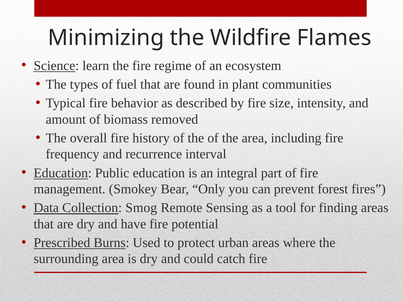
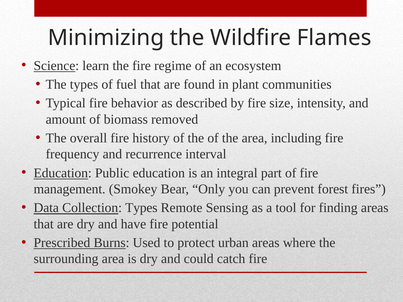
Collection Smog: Smog -> Types
